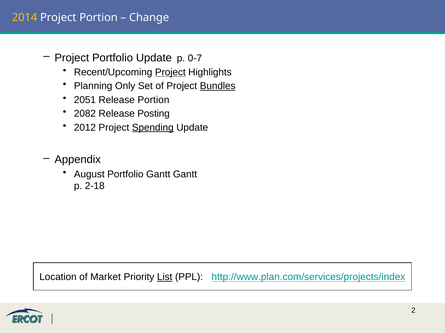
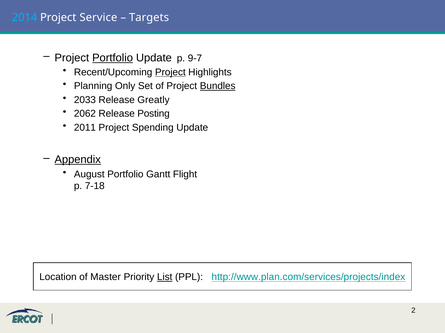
2014 colour: yellow -> light blue
Project Portion: Portion -> Service
Change: Change -> Targets
Portfolio at (113, 58) underline: none -> present
0-7: 0-7 -> 9-7
2051: 2051 -> 2033
Release Portion: Portion -> Greatly
2082: 2082 -> 2062
2012: 2012 -> 2011
Spending underline: present -> none
Appendix underline: none -> present
Gantt Gantt: Gantt -> Flight
2-18: 2-18 -> 7-18
Market: Market -> Master
